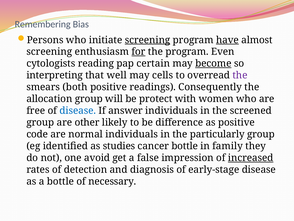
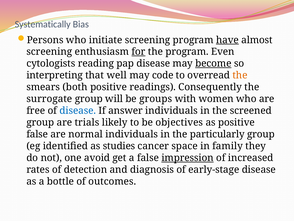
Remembering: Remembering -> Systematically
screening at (148, 40) underline: present -> none
pap certain: certain -> disease
cells: cells -> code
the at (240, 75) colour: purple -> orange
allocation: allocation -> surrogate
protect: protect -> groups
other: other -> trials
difference: difference -> objectives
code at (37, 134): code -> false
cancer bottle: bottle -> space
impression underline: none -> present
increased underline: present -> none
necessary: necessary -> outcomes
